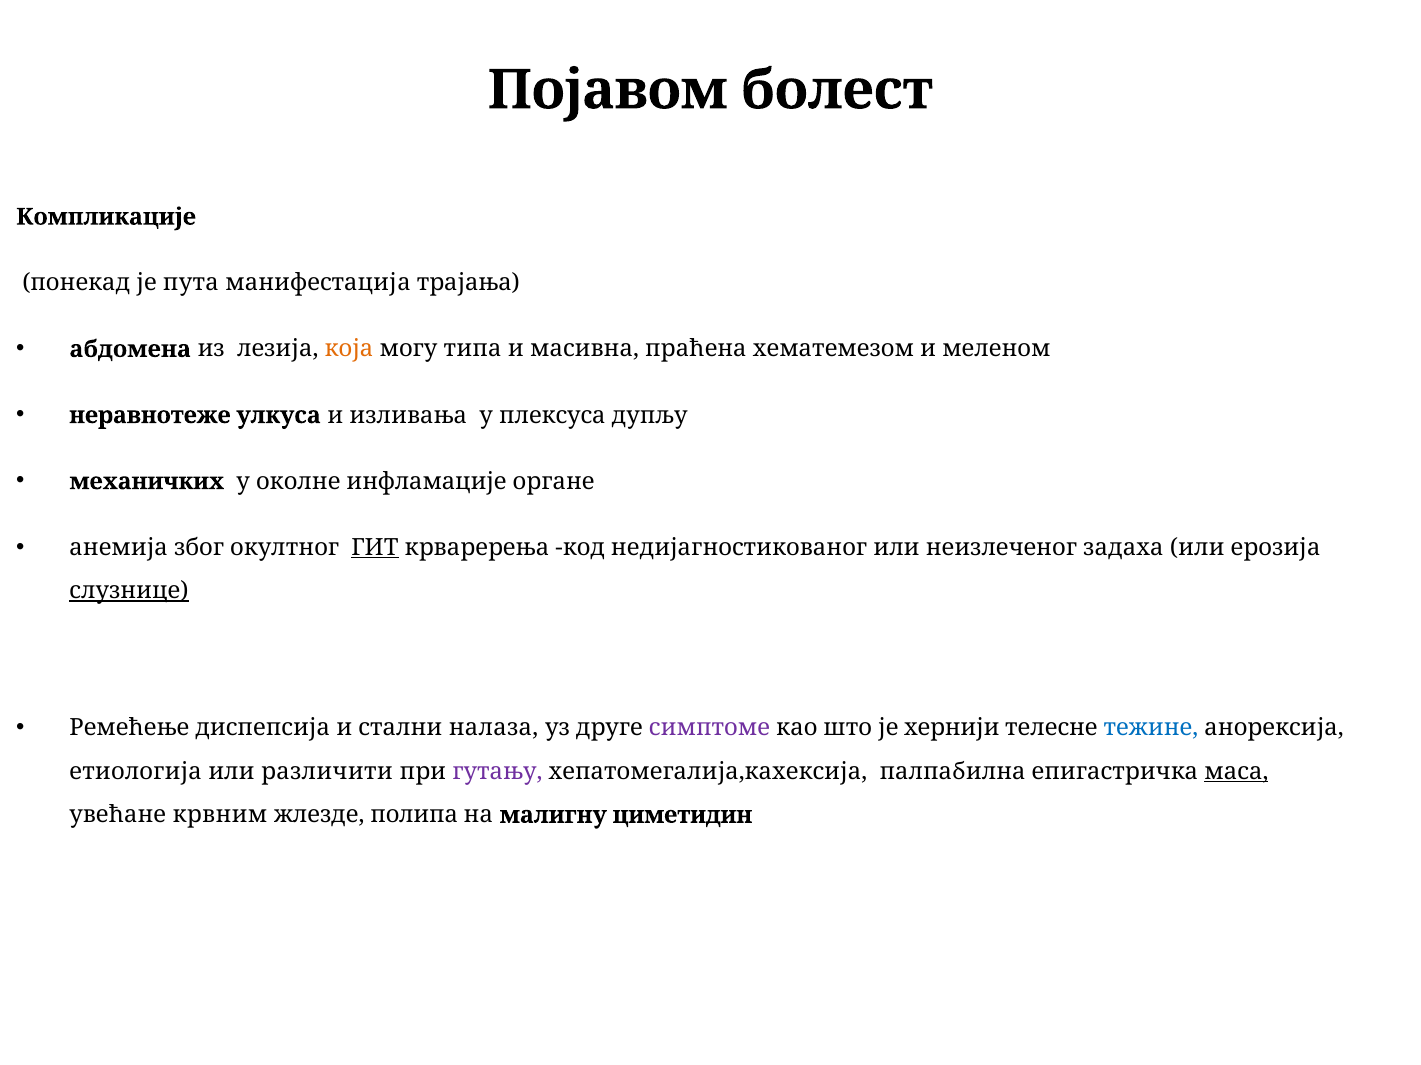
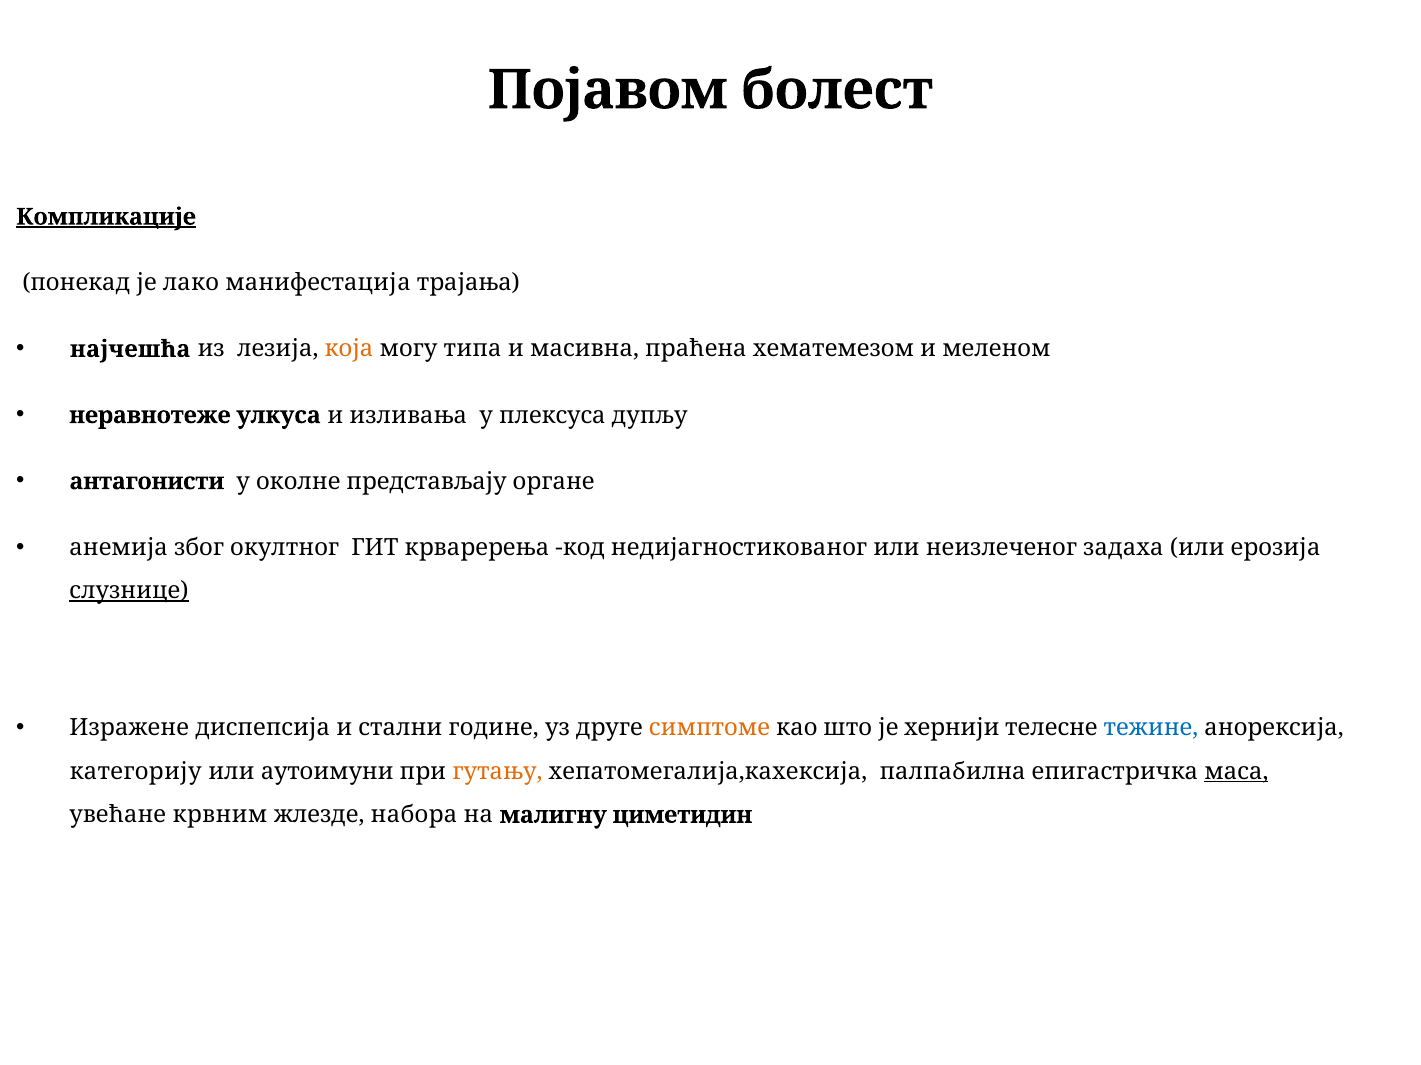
Компликације underline: none -> present
пута: пута -> лако
абдомена: абдомена -> најчешћа
механичких: механичких -> антагонисти
инфламације: инфламације -> представљају
ГИТ underline: present -> none
Ремећење: Ремећење -> Изражене
налаза: налаза -> године
симптоме colour: purple -> orange
етиологија: етиологија -> категорију
различити: различити -> aутоимуни
гутању colour: purple -> orange
полипа: полипа -> набора
